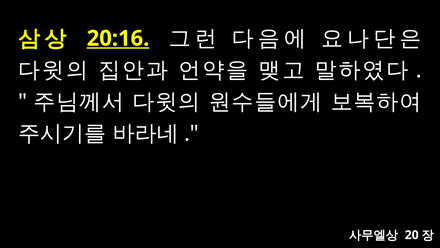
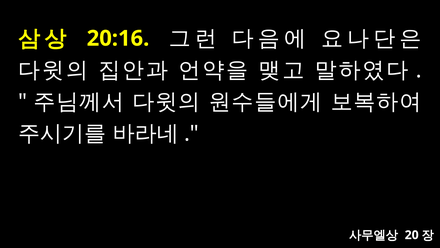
20:16 underline: present -> none
